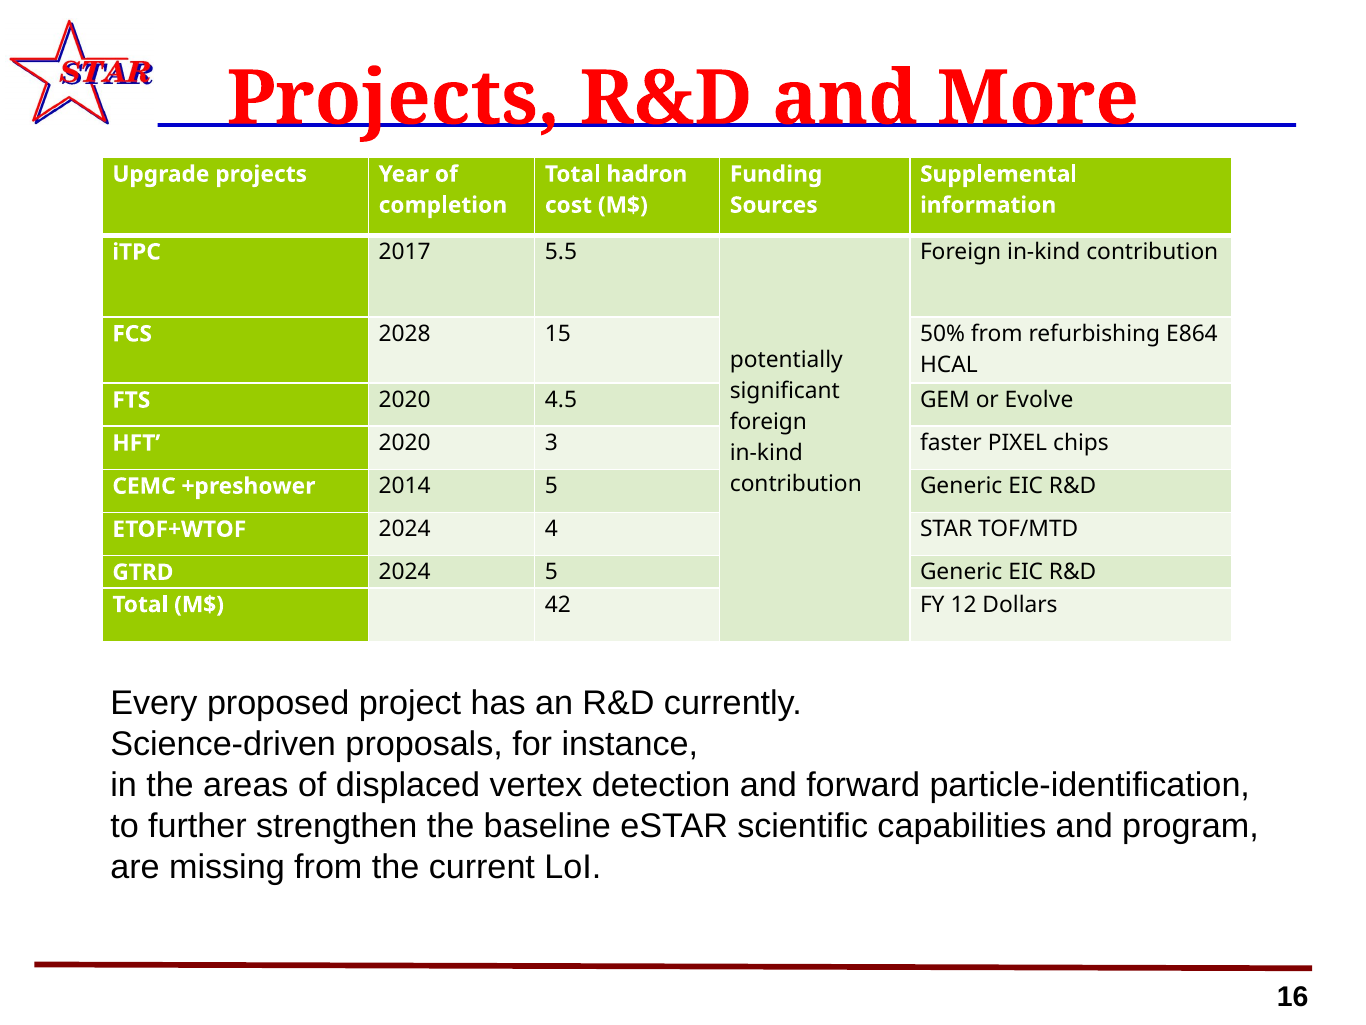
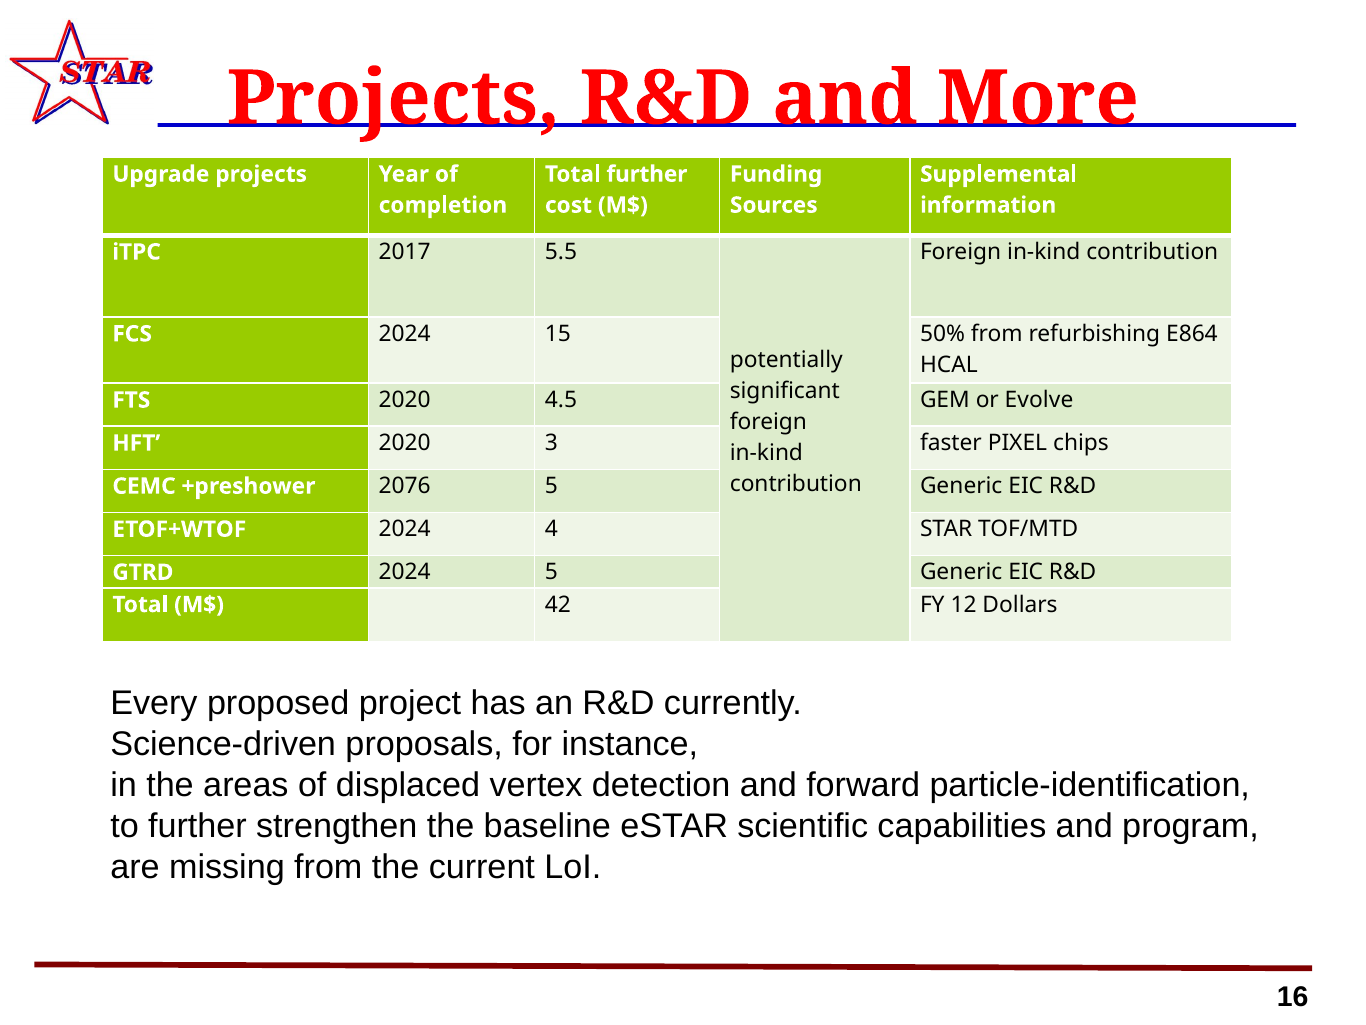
Total hadron: hadron -> further
FCS 2028: 2028 -> 2024
2014: 2014 -> 2076
